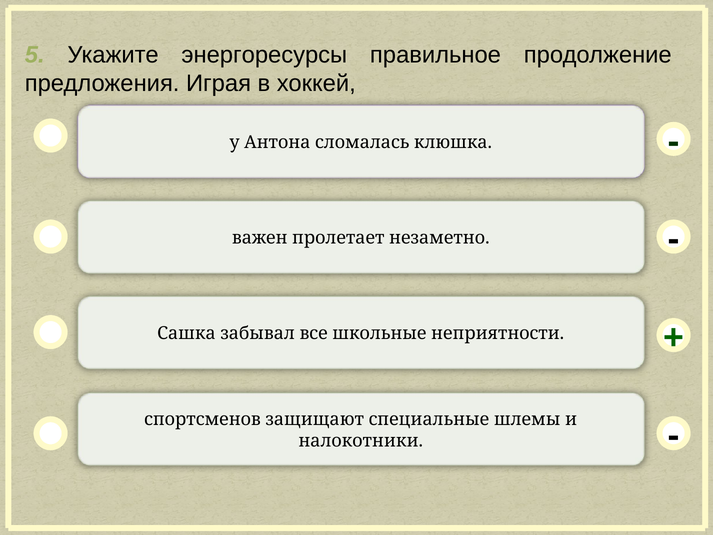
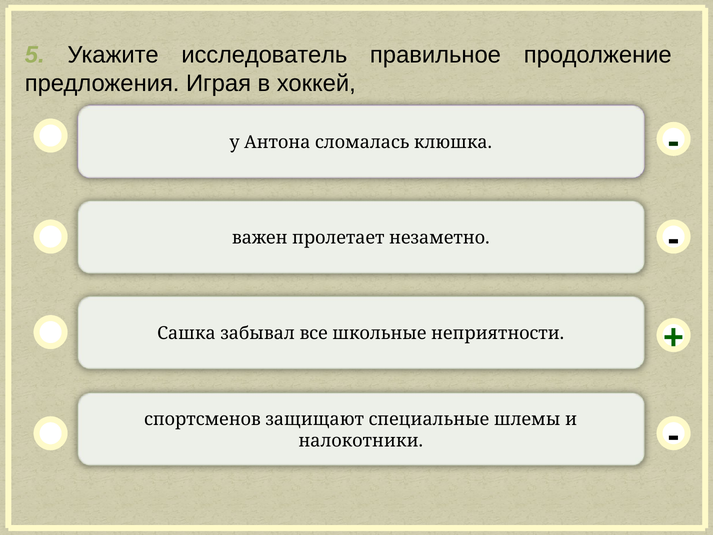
энергоресурсы: энергоресурсы -> исследователь
